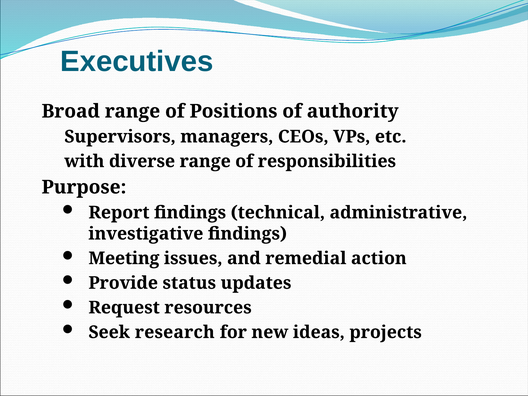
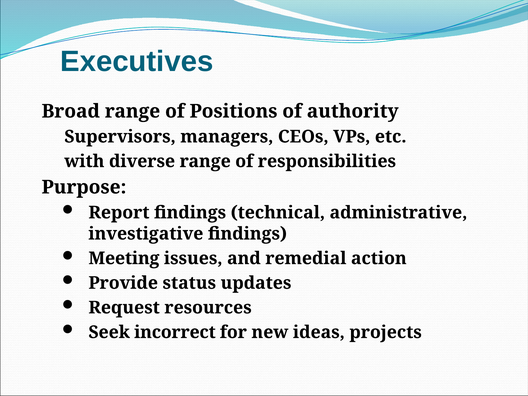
research: research -> incorrect
